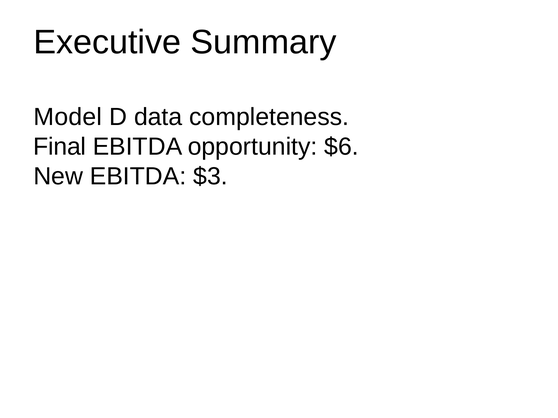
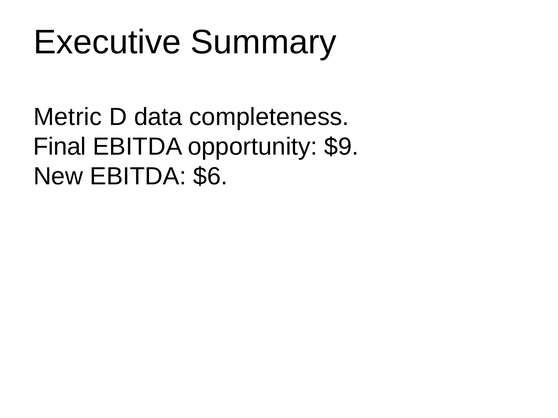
Model: Model -> Metric
$6: $6 -> $9
$3: $3 -> $6
